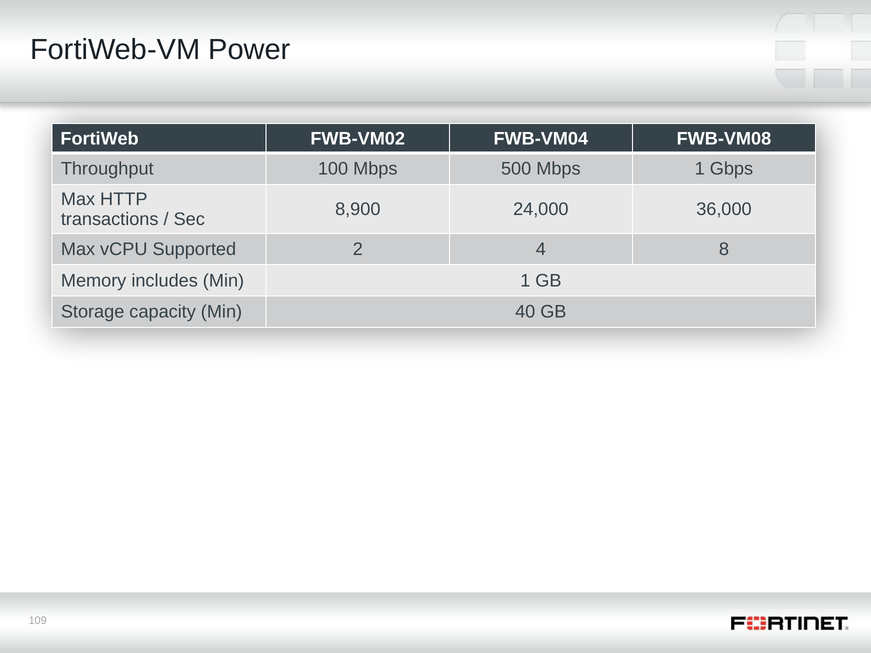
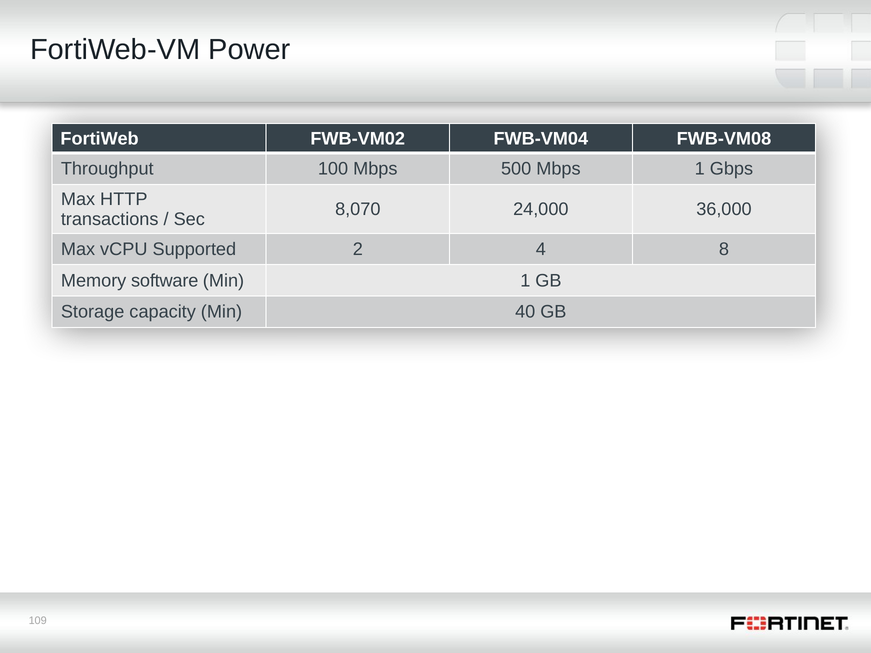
8,900: 8,900 -> 8,070
includes: includes -> software
